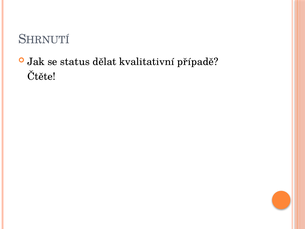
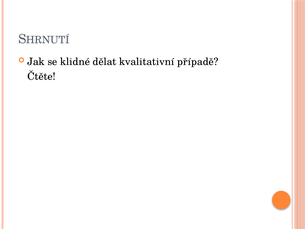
status: status -> klidné
